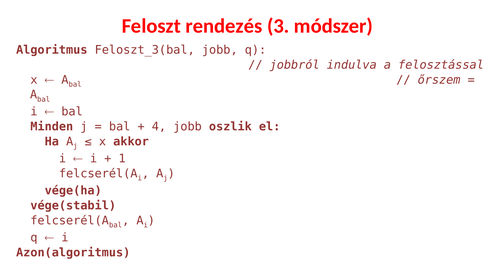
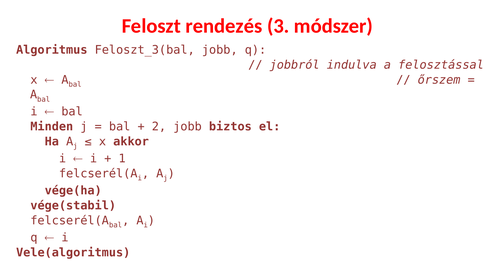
4: 4 -> 2
oszlik: oszlik -> biztos
Azon(algoritmus: Azon(algoritmus -> Vele(algoritmus
